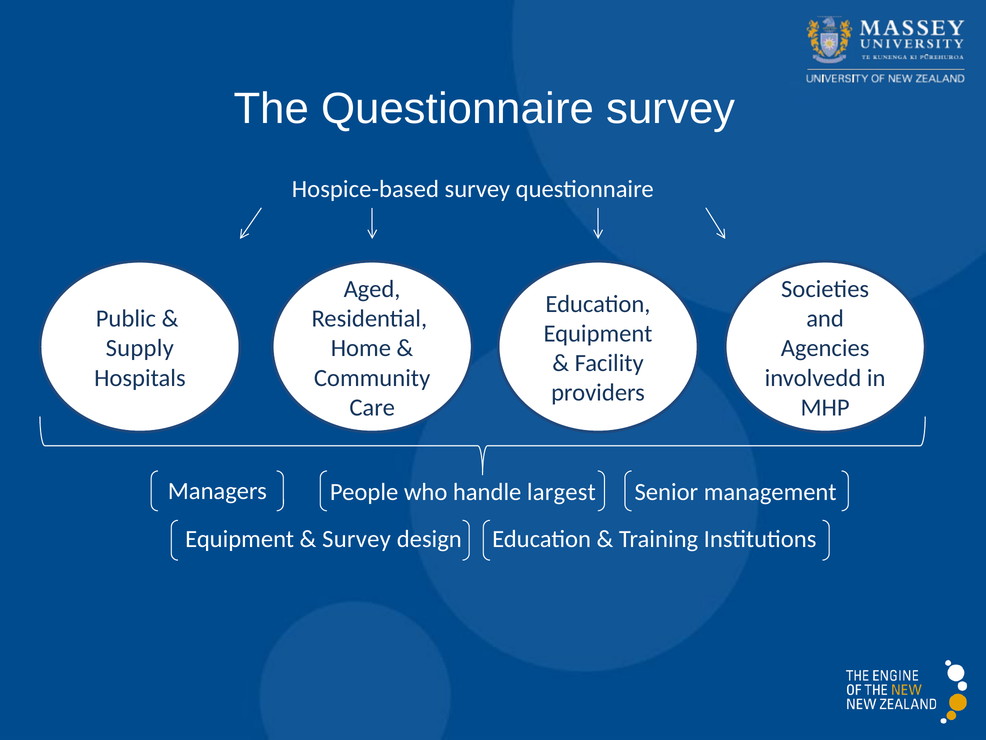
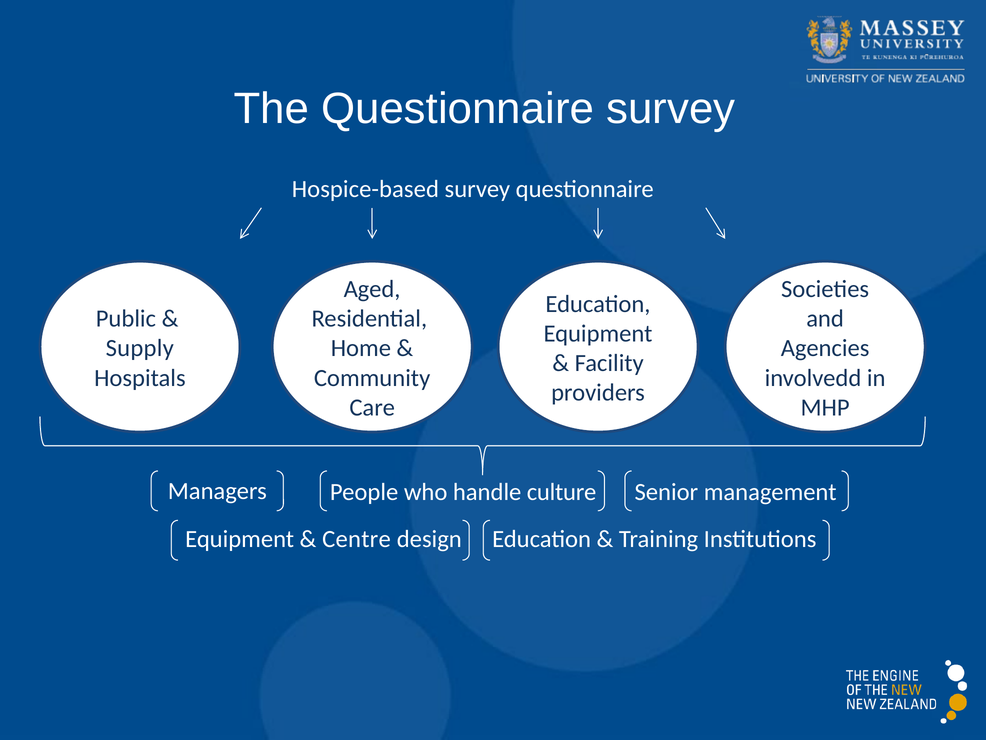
largest: largest -> culture
Survey at (357, 539): Survey -> Centre
